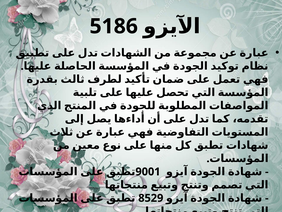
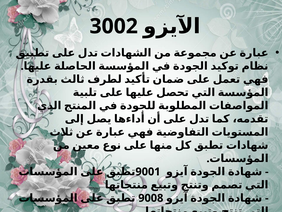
5186: 5186 -> 3002
8529: 8529 -> 9008
